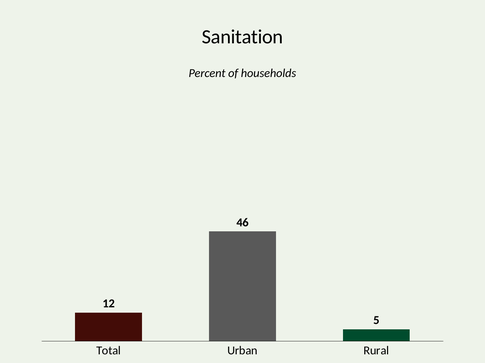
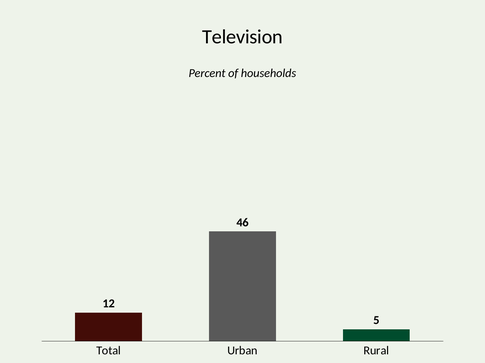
Sanitation: Sanitation -> Television
